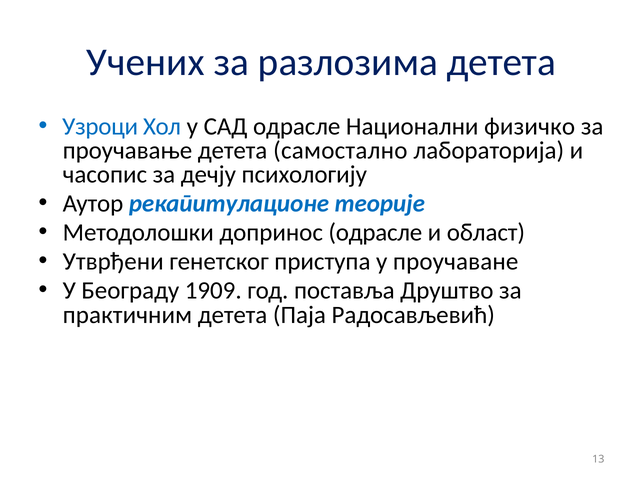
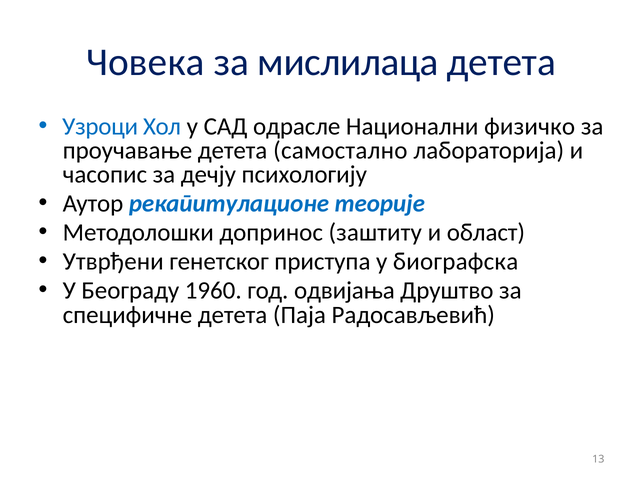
Учених: Учених -> Човека
разлозима: разлозима -> мислилаца
допринос одрасле: одрасле -> заштиту
проучаване: проучаване -> биографска
1909: 1909 -> 1960
поставља: поставља -> одвијања
практичним: практичним -> специфичне
